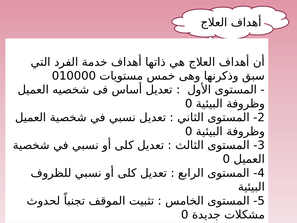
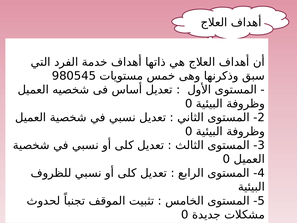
010000: 010000 -> 980545
